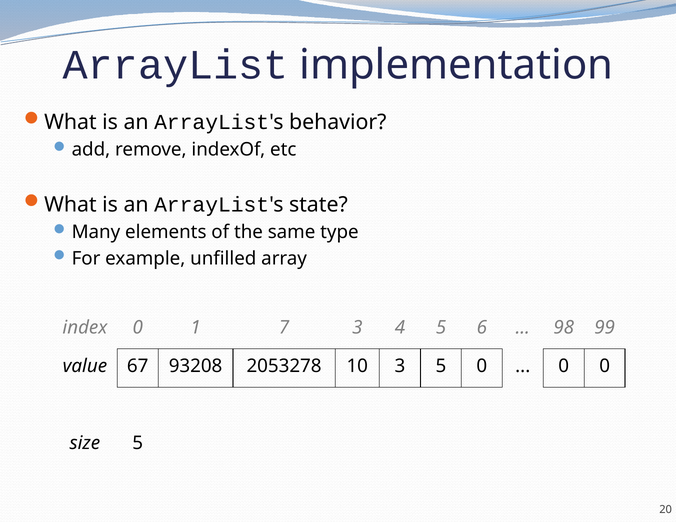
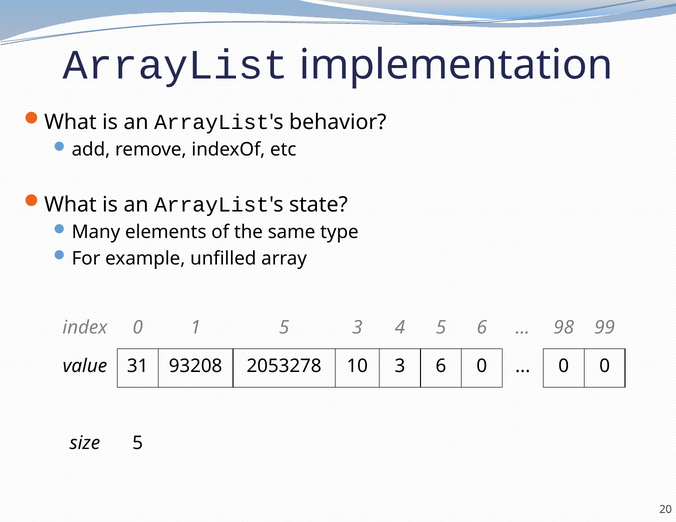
1 7: 7 -> 5
67: 67 -> 31
3 5: 5 -> 6
